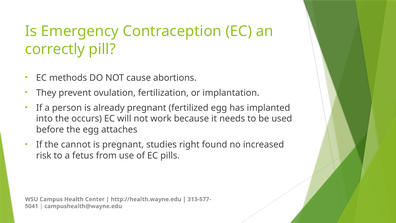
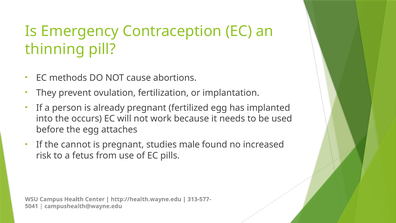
correctly: correctly -> thinning
right: right -> male
